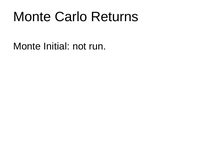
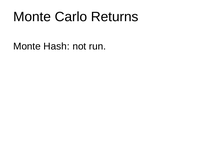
Initial: Initial -> Hash
